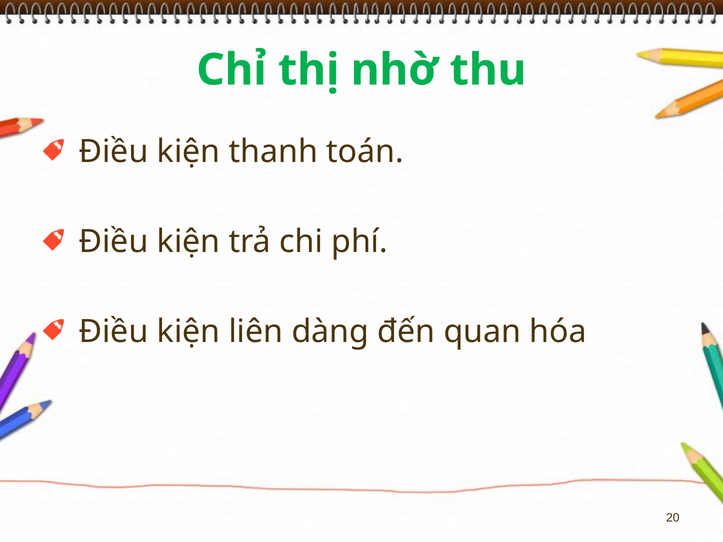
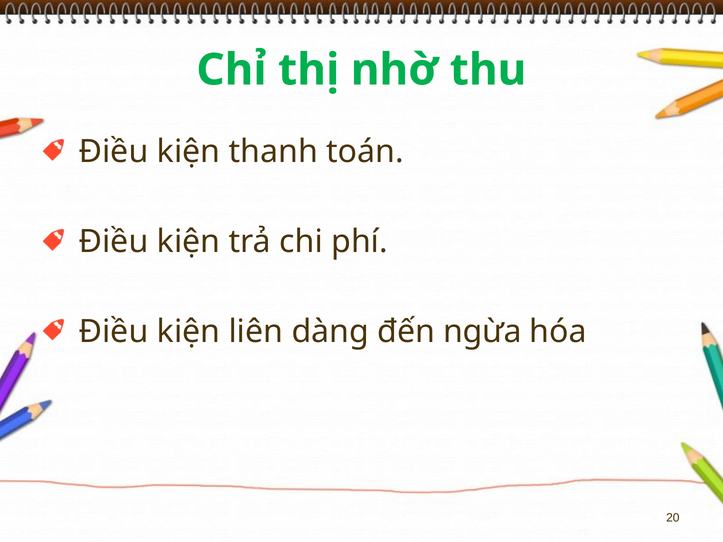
quan: quan -> ngừa
